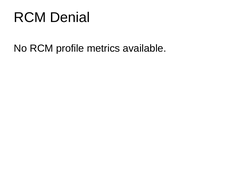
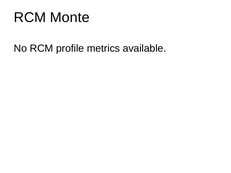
Denial: Denial -> Monte
